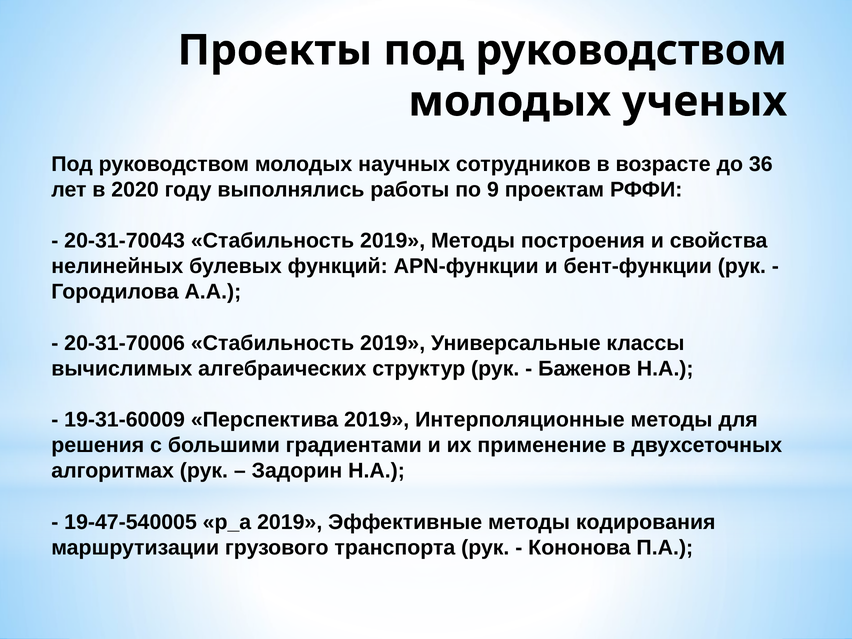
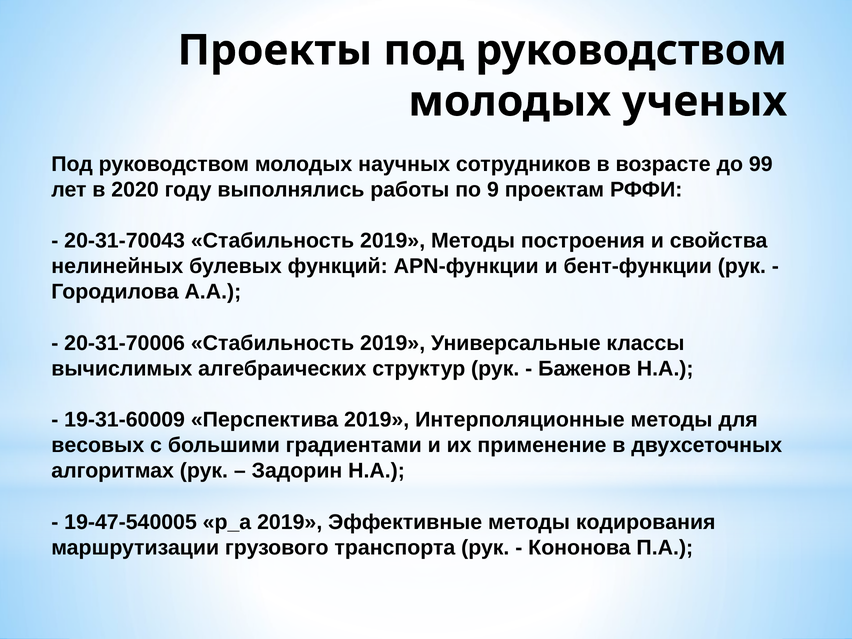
36: 36 -> 99
решения: решения -> весовых
